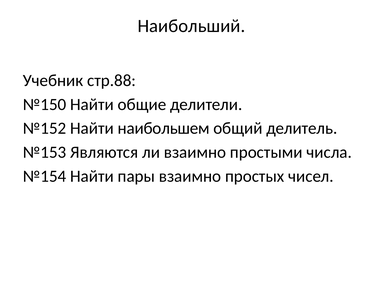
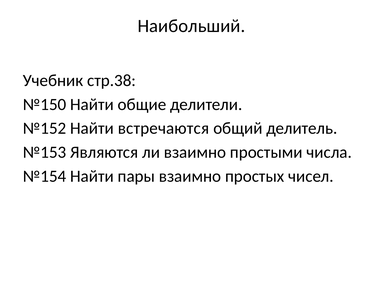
стр.88: стр.88 -> стр.38
наибольшем: наибольшем -> встречаются
